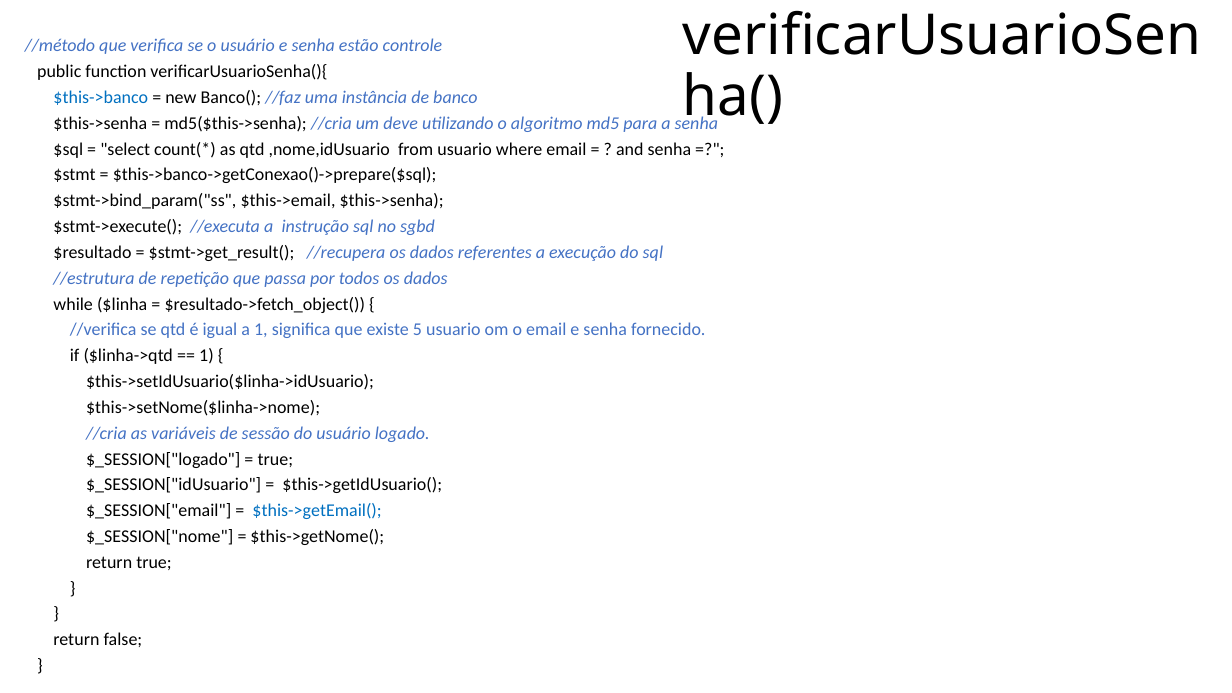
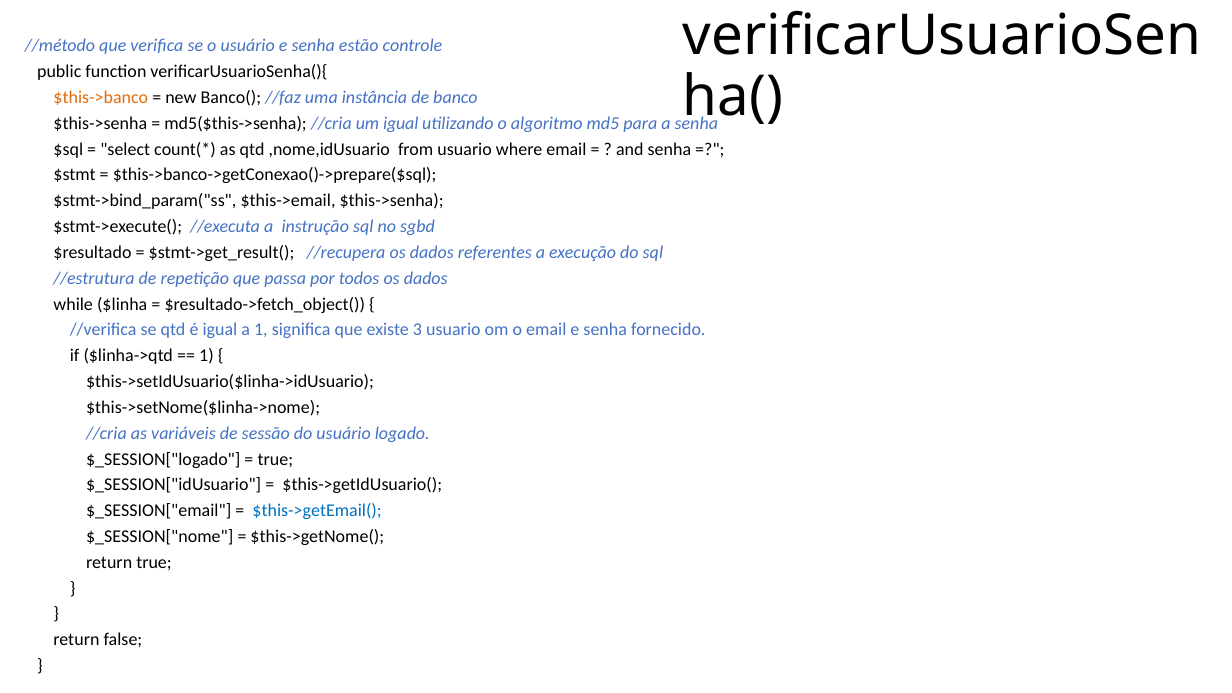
$this->banco colour: blue -> orange
um deve: deve -> igual
5: 5 -> 3
